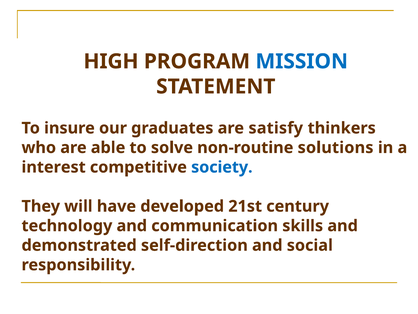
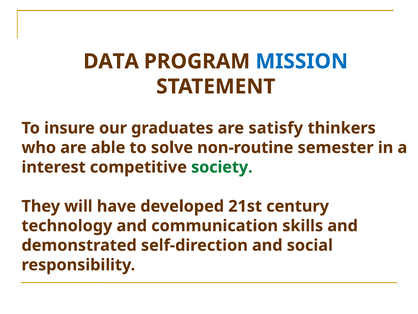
HIGH: HIGH -> DATA
solutions: solutions -> semester
society colour: blue -> green
